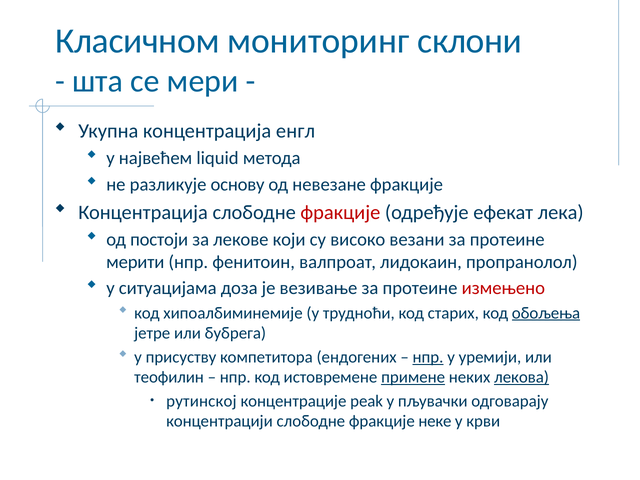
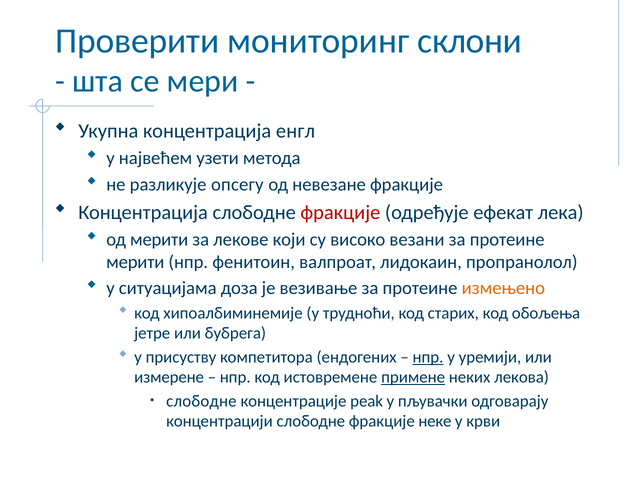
Класичном: Класичном -> Проверити
liquid: liquid -> узети
основу: основу -> опсегу
од постоји: постоји -> мерити
измењено colour: red -> orange
обољења underline: present -> none
теофилин: теофилин -> измерене
лекова underline: present -> none
рутинској at (201, 401): рутинској -> слободне
